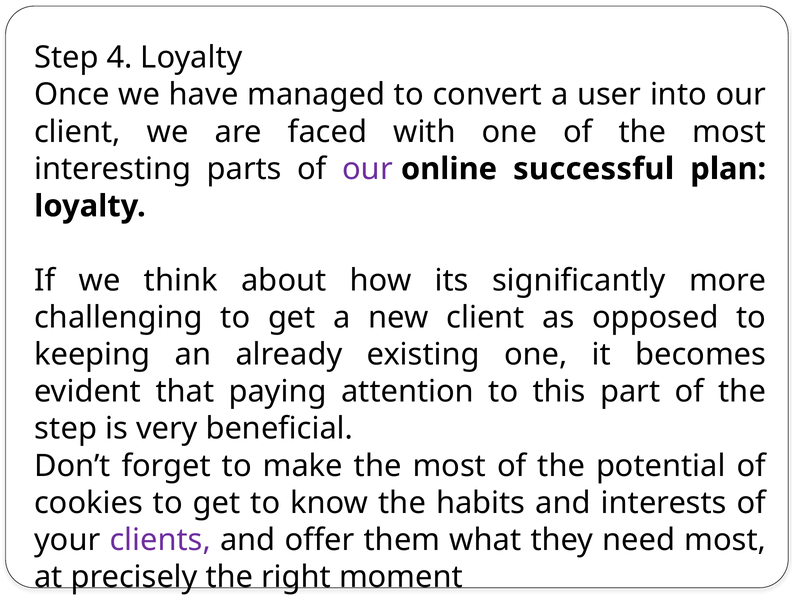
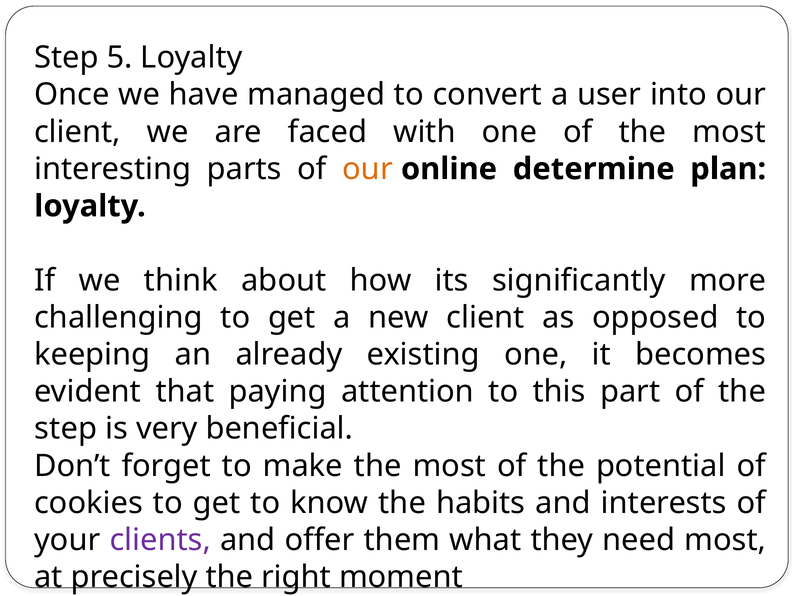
4: 4 -> 5
our at (368, 169) colour: purple -> orange
successful: successful -> determine
